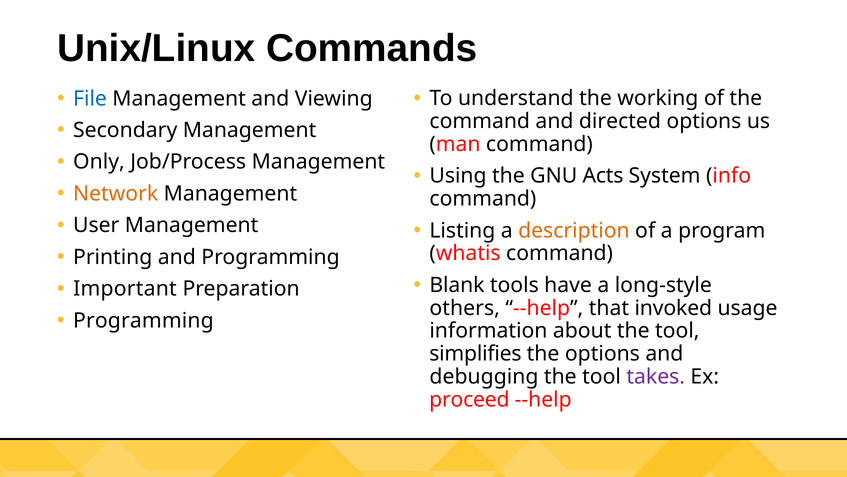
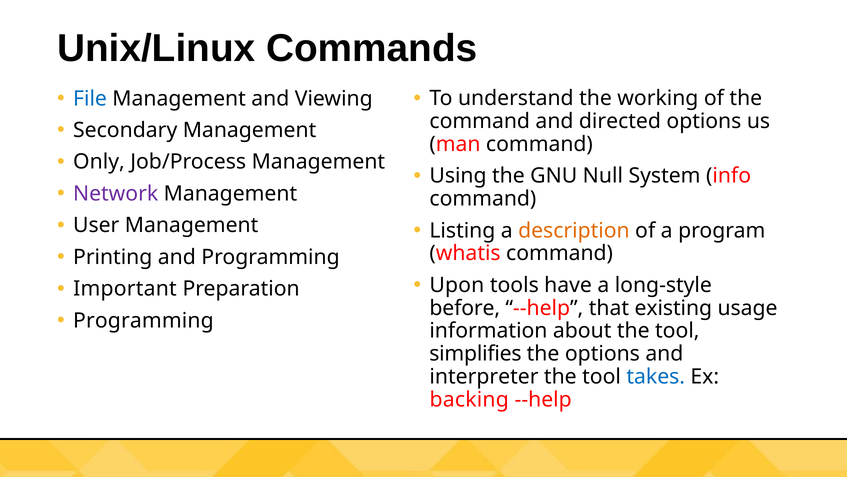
Acts: Acts -> Null
Network colour: orange -> purple
Blank: Blank -> Upon
others: others -> before
invoked: invoked -> existing
debugging: debugging -> interpreter
takes colour: purple -> blue
proceed: proceed -> backing
